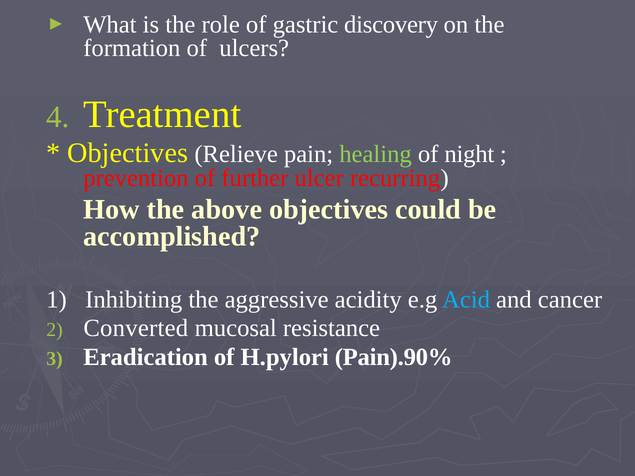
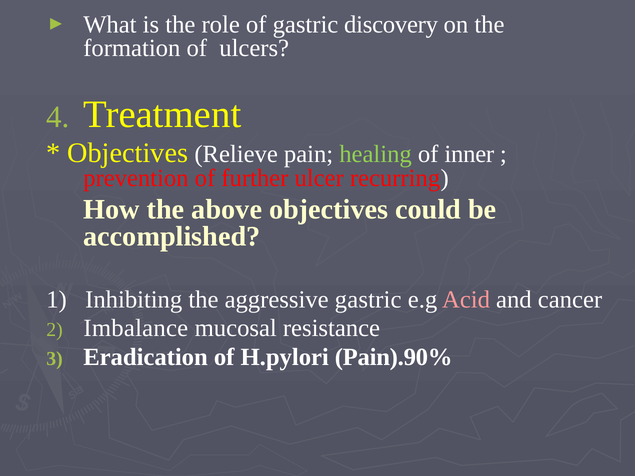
night: night -> inner
aggressive acidity: acidity -> gastric
Acid colour: light blue -> pink
Converted: Converted -> Imbalance
